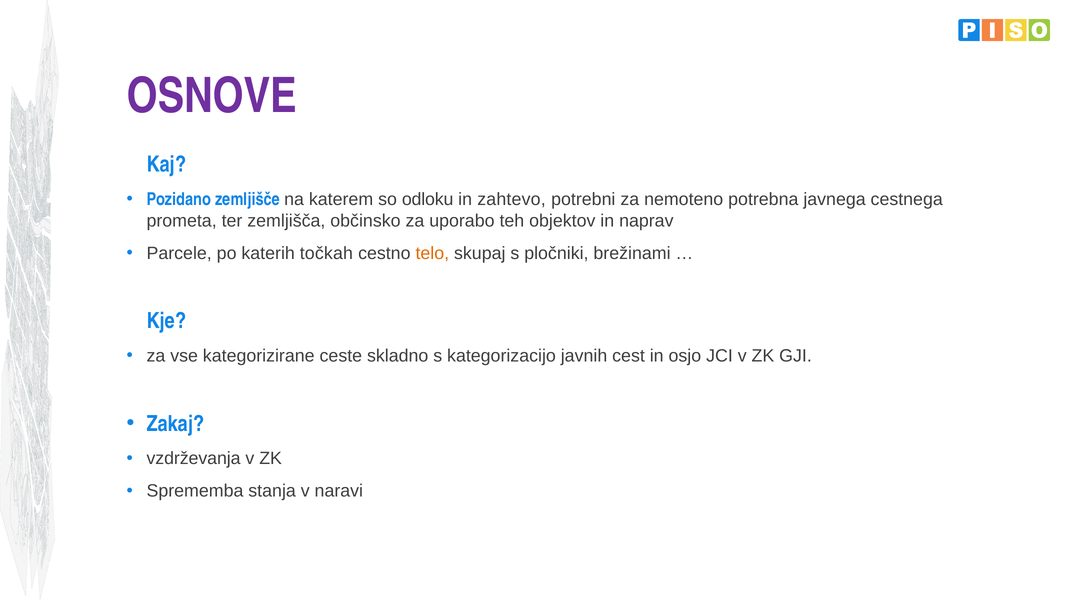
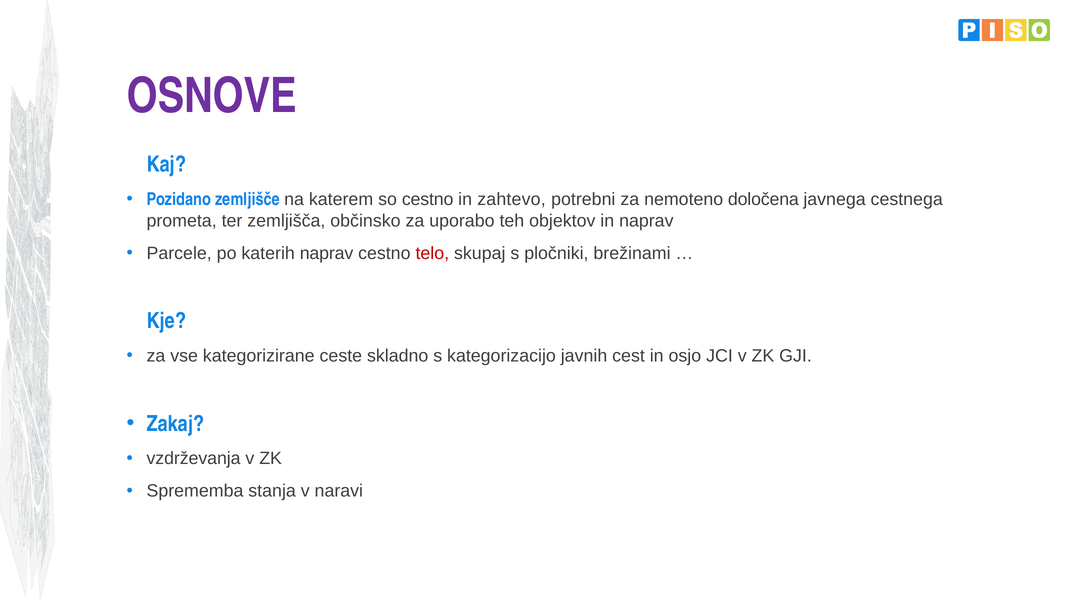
so odloku: odloku -> cestno
potrebna: potrebna -> določena
katerih točkah: točkah -> naprav
telo colour: orange -> red
